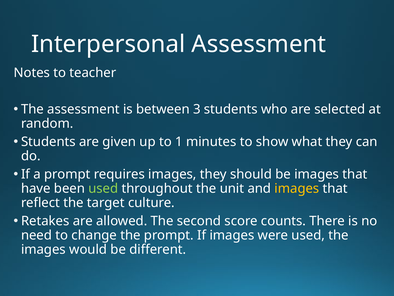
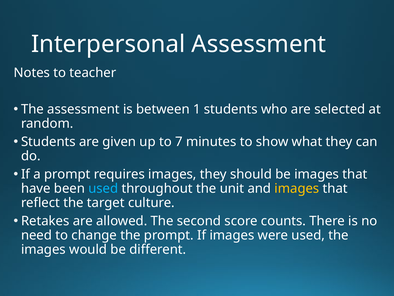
3: 3 -> 1
1: 1 -> 7
used at (103, 188) colour: light green -> light blue
